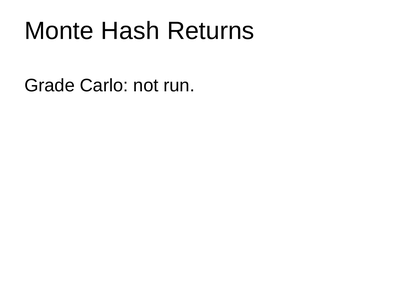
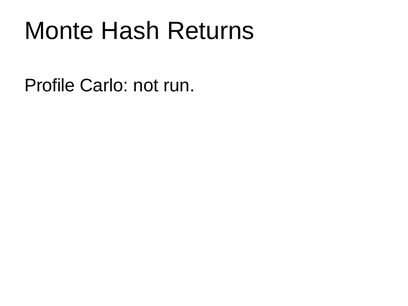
Grade: Grade -> Profile
